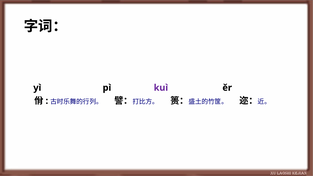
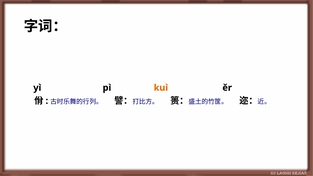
kuì colour: purple -> orange
